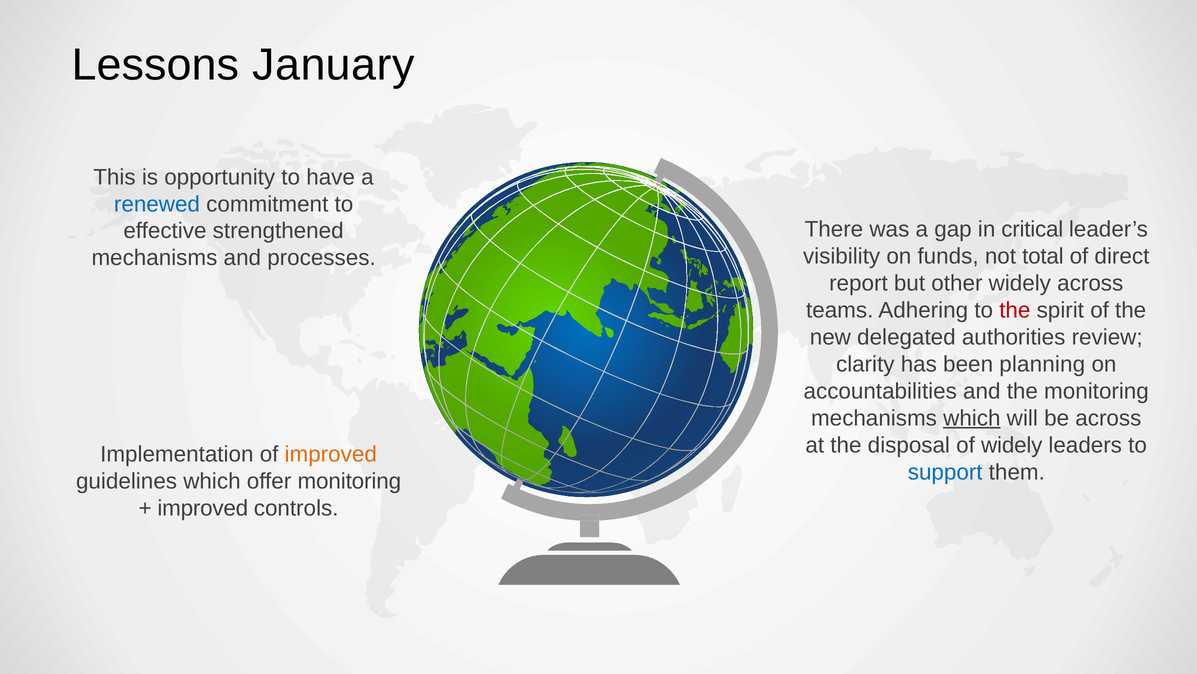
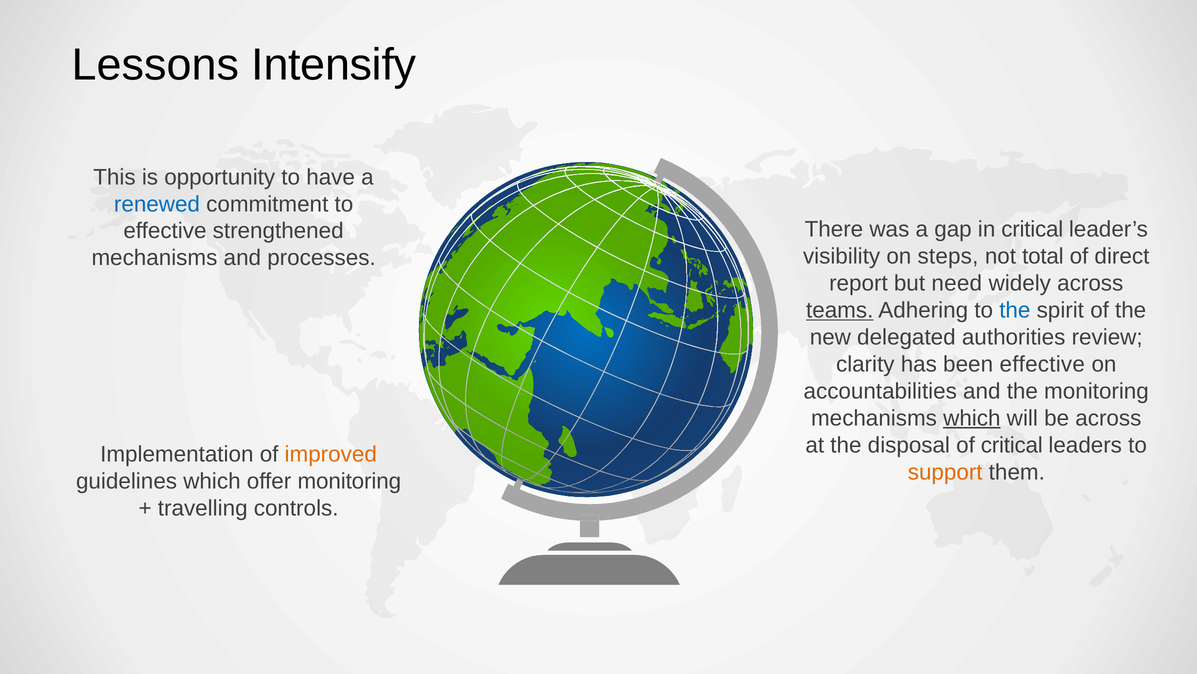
January: January -> Intensify
funds: funds -> steps
other: other -> need
teams underline: none -> present
the at (1015, 310) colour: red -> blue
been planning: planning -> effective
of widely: widely -> critical
support colour: blue -> orange
improved at (203, 508): improved -> travelling
